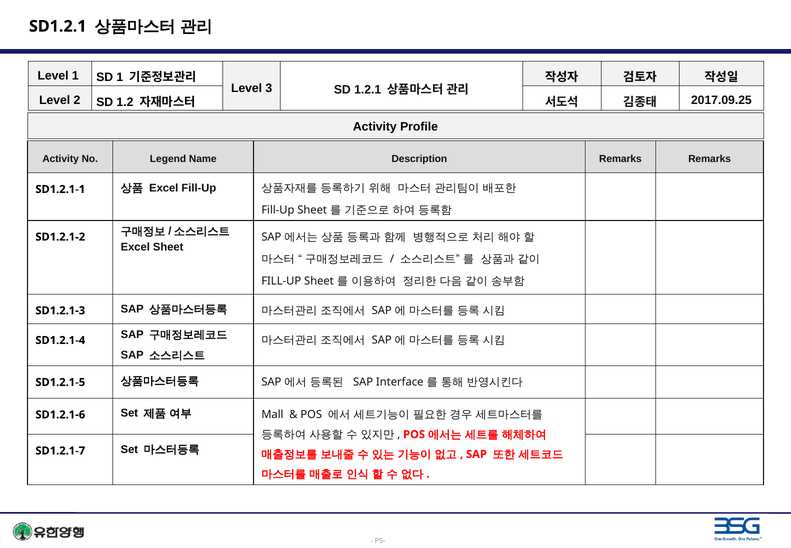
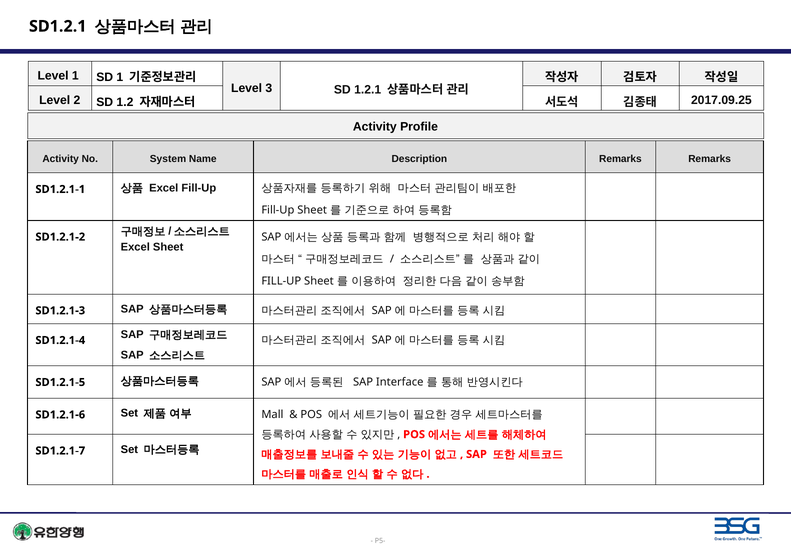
Legend: Legend -> System
